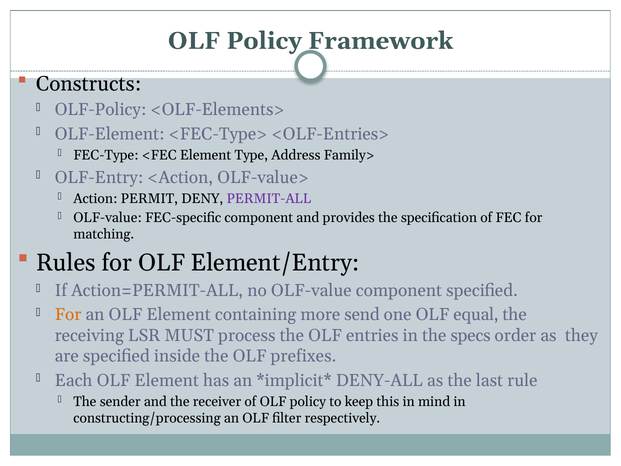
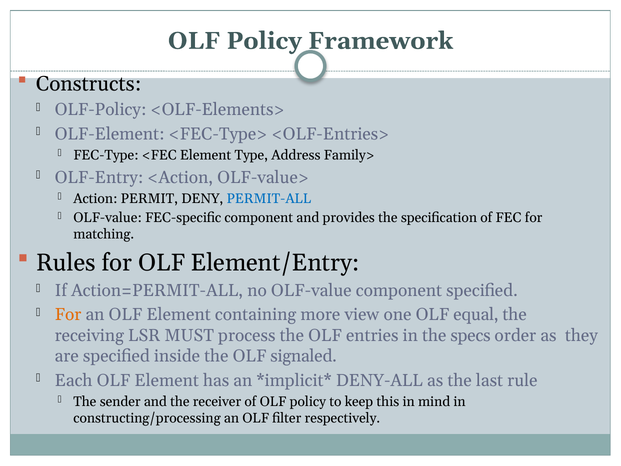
PERMIT-ALL colour: purple -> blue
send: send -> view
prefixes: prefixes -> signaled
